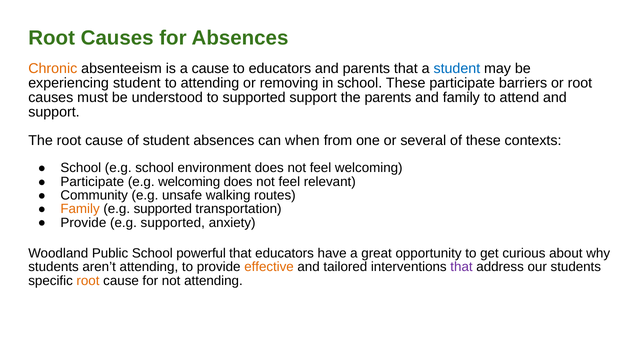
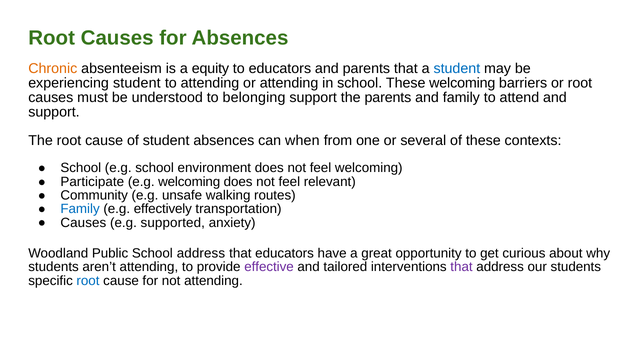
a cause: cause -> equity
or removing: removing -> attending
These participate: participate -> welcoming
to supported: supported -> belonging
Family at (80, 209) colour: orange -> blue
supported at (163, 209): supported -> effectively
Provide at (83, 223): Provide -> Causes
School powerful: powerful -> address
effective colour: orange -> purple
root at (88, 281) colour: orange -> blue
